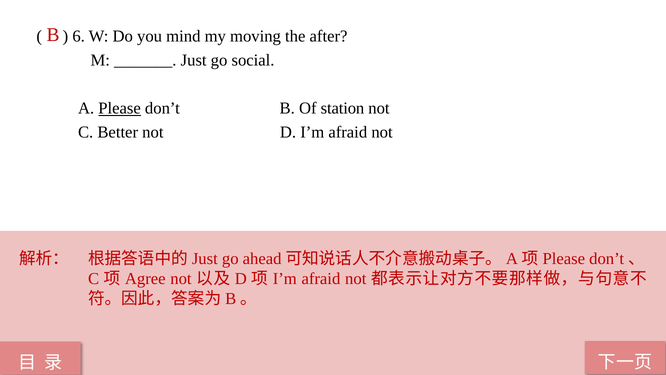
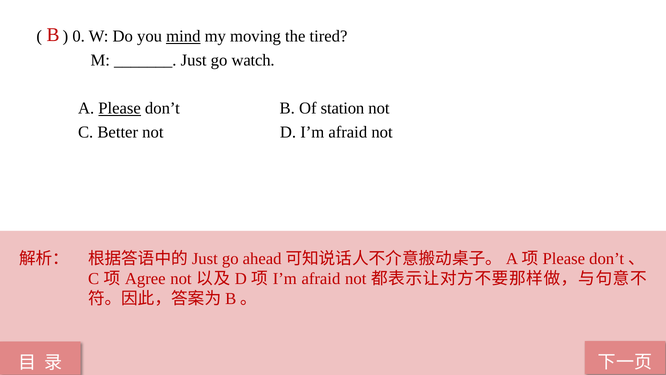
6: 6 -> 0
mind underline: none -> present
after: after -> tired
social: social -> watch
